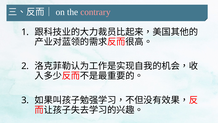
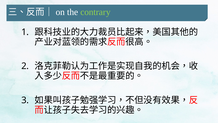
contrary colour: pink -> light green
